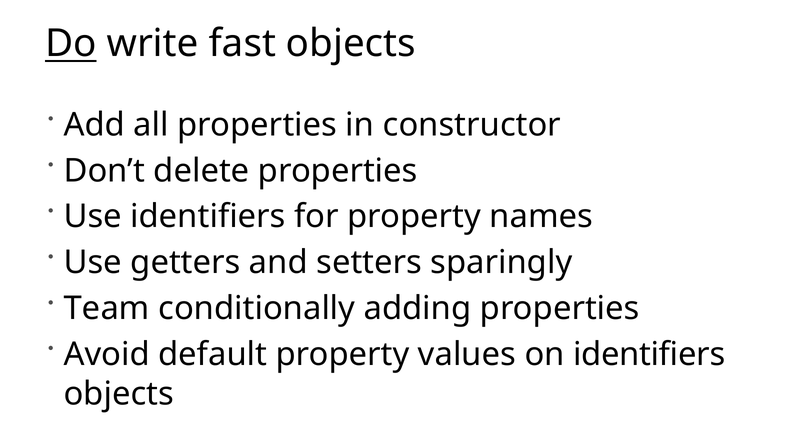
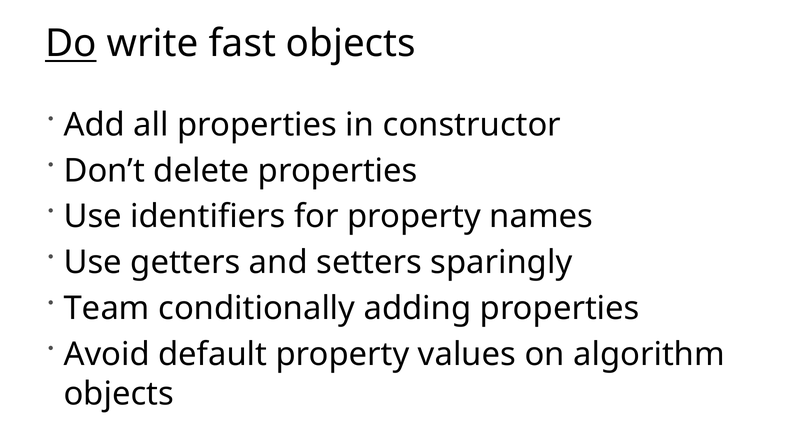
on identifiers: identifiers -> algorithm
